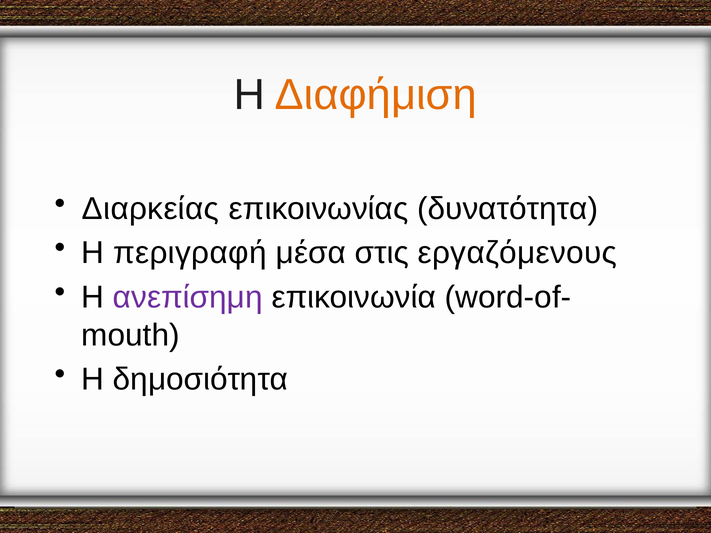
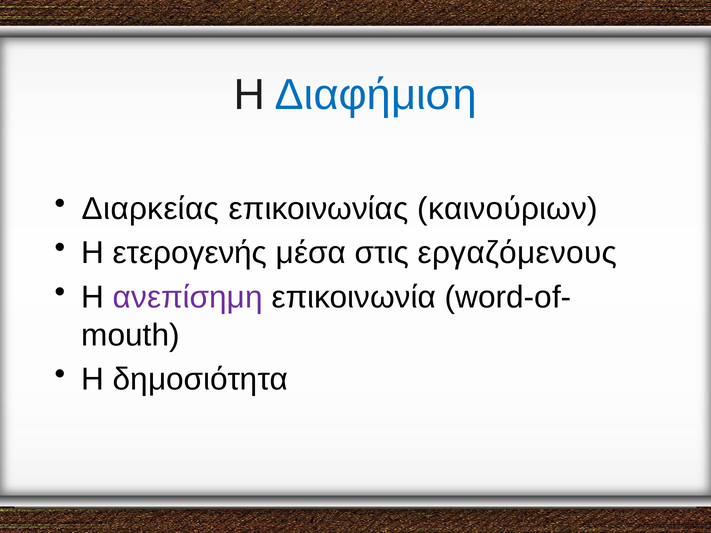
Διαφήμιση colour: orange -> blue
δυνατότητα: δυνατότητα -> καινούριων
περιγραφή: περιγραφή -> ετερογενής
